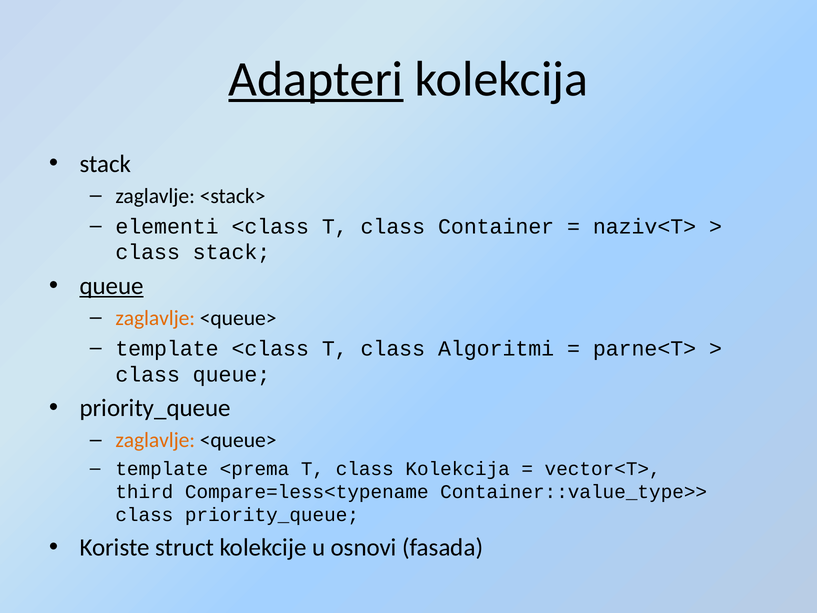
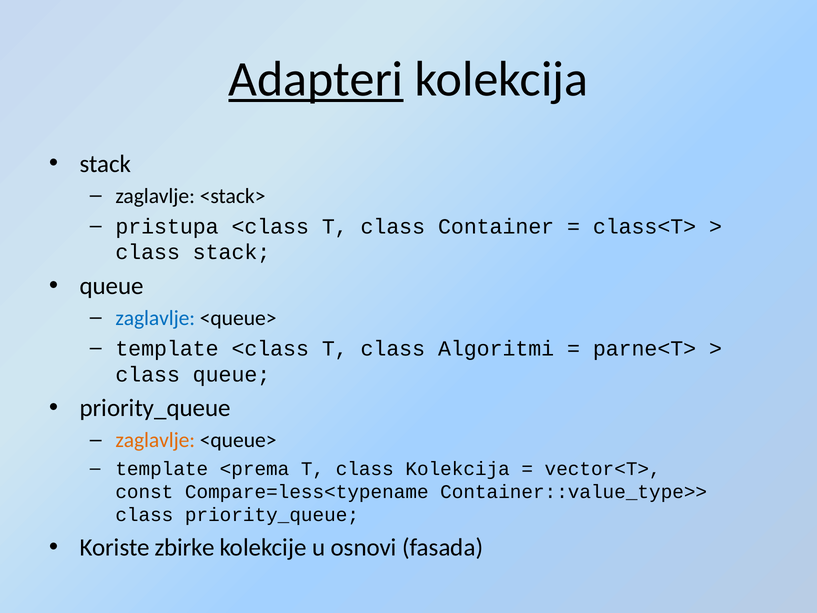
elementi: elementi -> pristupa
naziv<T>: naziv<T> -> class<T>
queue at (112, 286) underline: present -> none
zaglavlje at (155, 318) colour: orange -> blue
third: third -> const
struct: struct -> zbirke
